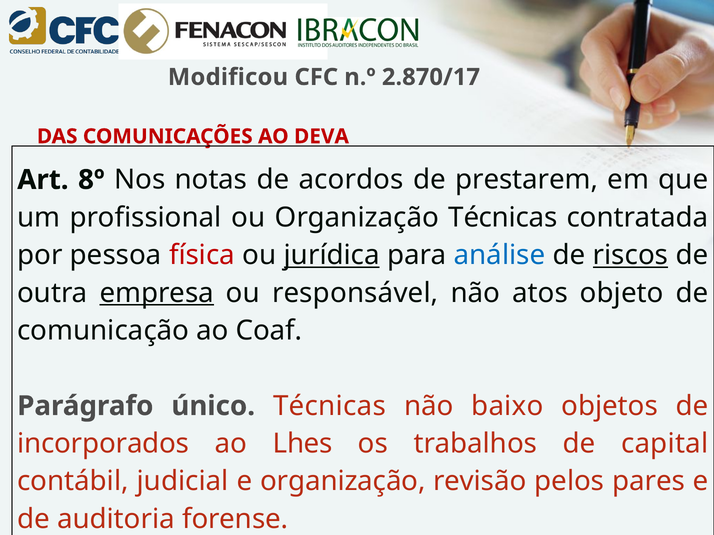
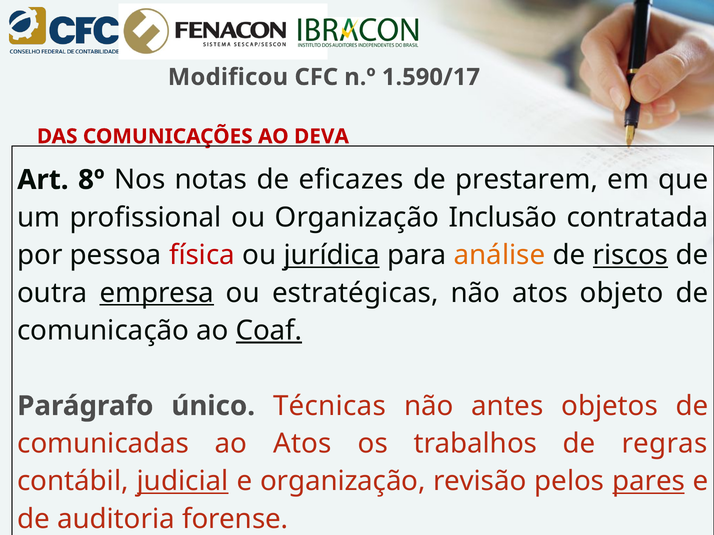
2.870/17: 2.870/17 -> 1.590/17
acordos: acordos -> eficazes
Organização Técnicas: Técnicas -> Inclusão
análise colour: blue -> orange
responsável: responsável -> estratégicas
Coaf underline: none -> present
baixo: baixo -> antes
incorporados: incorporados -> comunicadas
ao Lhes: Lhes -> Atos
capital: capital -> regras
judicial underline: none -> present
pares underline: none -> present
